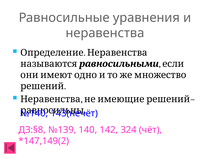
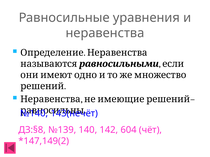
324: 324 -> 604
